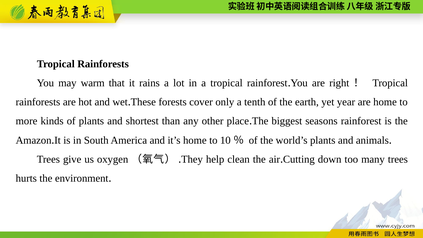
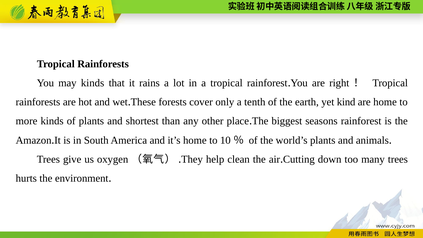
may warm: warm -> kinds
year: year -> kind
